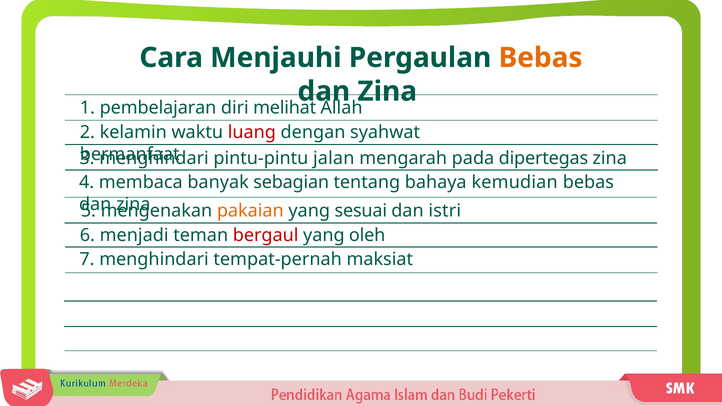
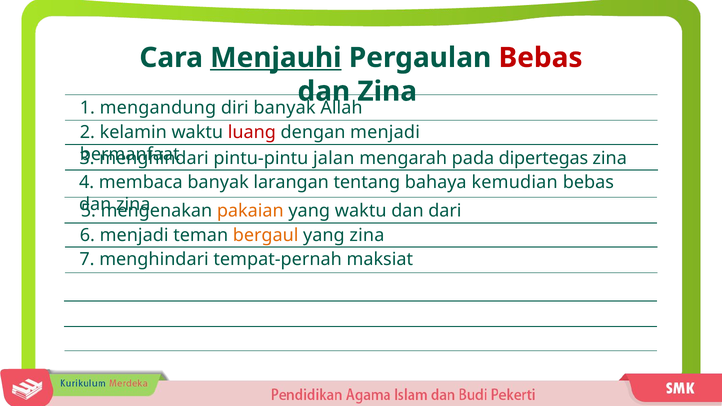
Menjauhi underline: none -> present
Bebas at (541, 58) colour: orange -> red
pembelajaran: pembelajaran -> mengandung
diri melihat: melihat -> banyak
dengan syahwat: syahwat -> menjadi
sebagian: sebagian -> larangan
yang sesuai: sesuai -> waktu
istri: istri -> dari
bergaul colour: red -> orange
yang oleh: oleh -> zina
